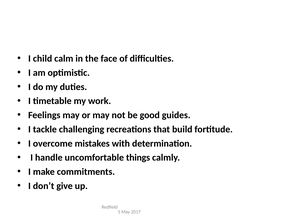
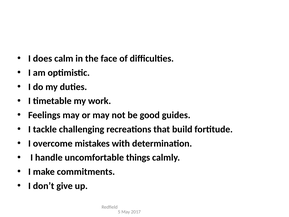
child: child -> does
